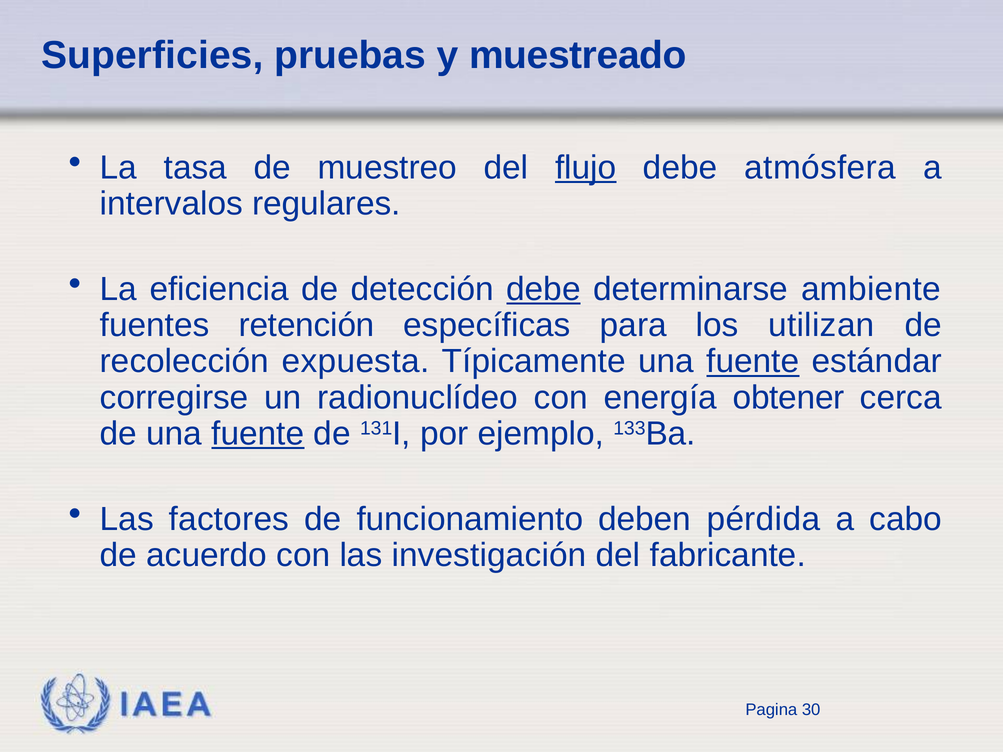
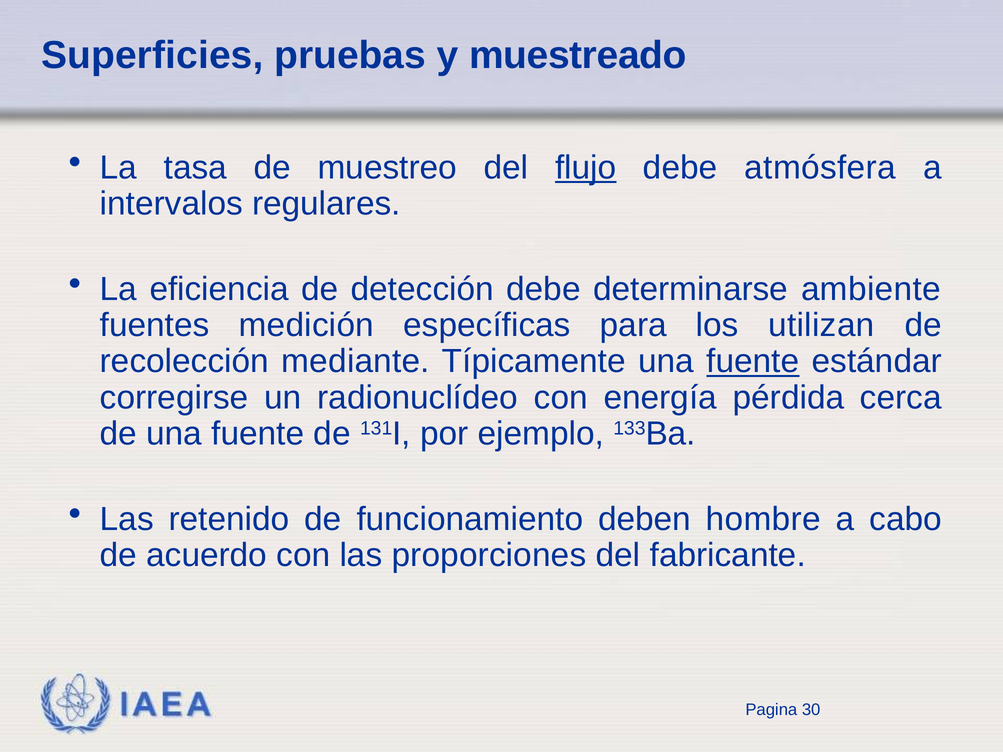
debe at (543, 289) underline: present -> none
retención: retención -> medición
expuesta: expuesta -> mediante
obtener: obtener -> pérdida
fuente at (258, 434) underline: present -> none
factores: factores -> retenido
pérdida: pérdida -> hombre
investigación: investigación -> proporciones
